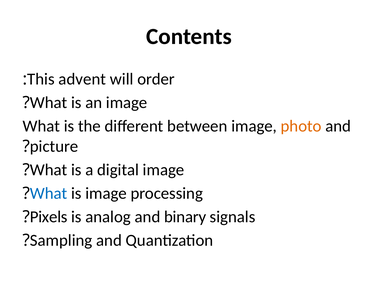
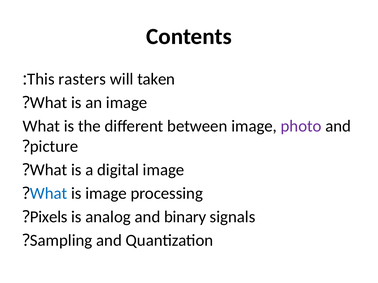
advent: advent -> rasters
order: order -> taken
photo colour: orange -> purple
